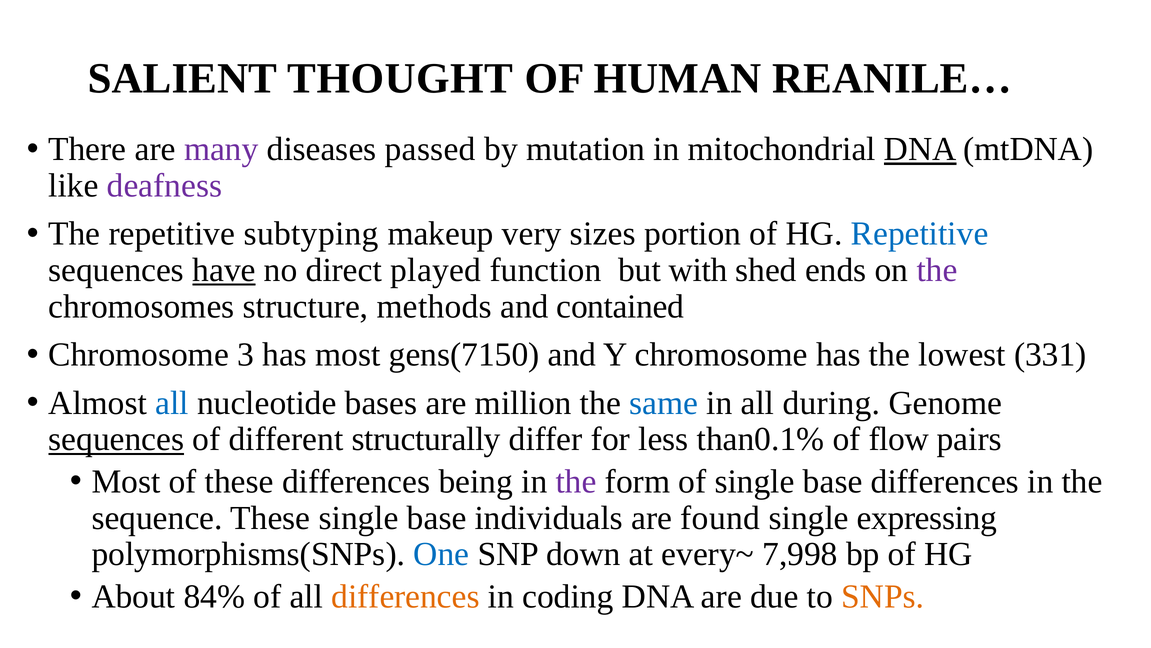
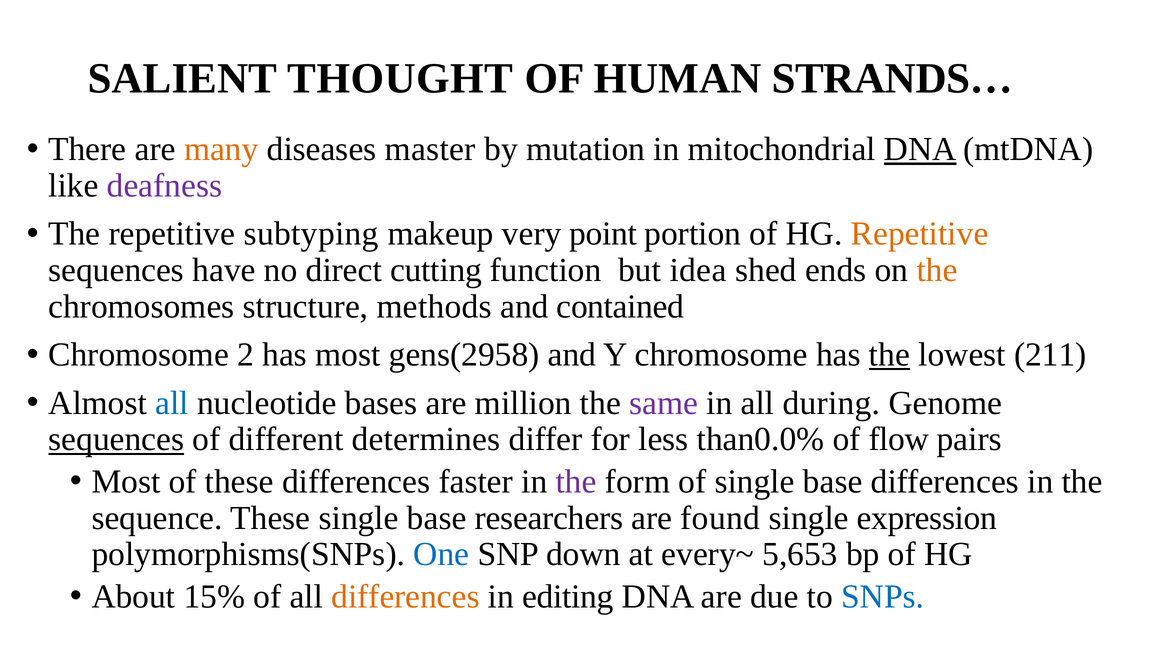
REANILE…: REANILE… -> STRANDS…
many colour: purple -> orange
passed: passed -> master
sizes: sizes -> point
Repetitive at (920, 234) colour: blue -> orange
have underline: present -> none
played: played -> cutting
with: with -> idea
the at (937, 270) colour: purple -> orange
3: 3 -> 2
gens(7150: gens(7150 -> gens(2958
the at (889, 354) underline: none -> present
331: 331 -> 211
same colour: blue -> purple
structurally: structurally -> determines
than0.1%: than0.1% -> than0.0%
being: being -> faster
individuals: individuals -> researchers
expressing: expressing -> expression
7,998: 7,998 -> 5,653
84%: 84% -> 15%
coding: coding -> editing
SNPs colour: orange -> blue
